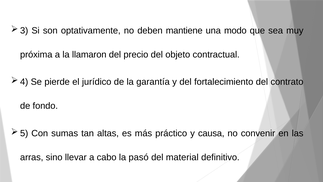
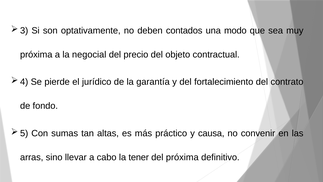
mantiene: mantiene -> contados
llamaron: llamaron -> negocial
pasó: pasó -> tener
del material: material -> próxima
